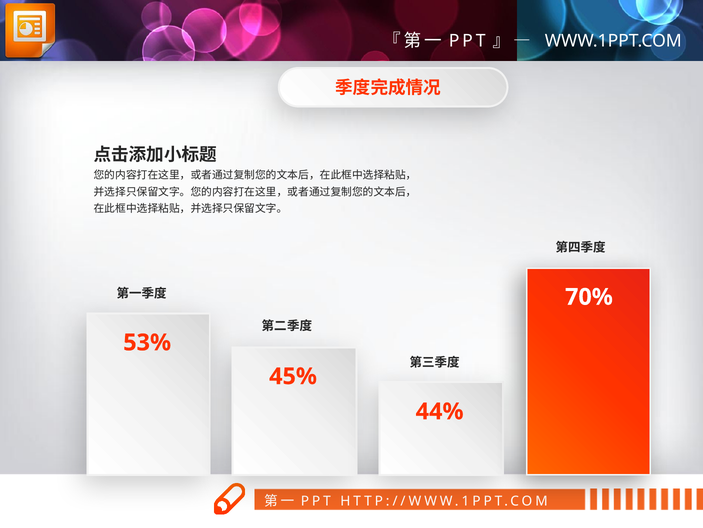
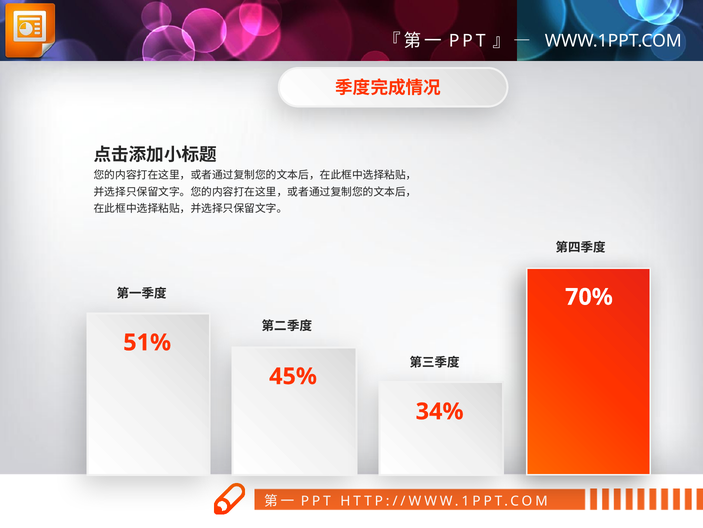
53%: 53% -> 51%
44%: 44% -> 34%
